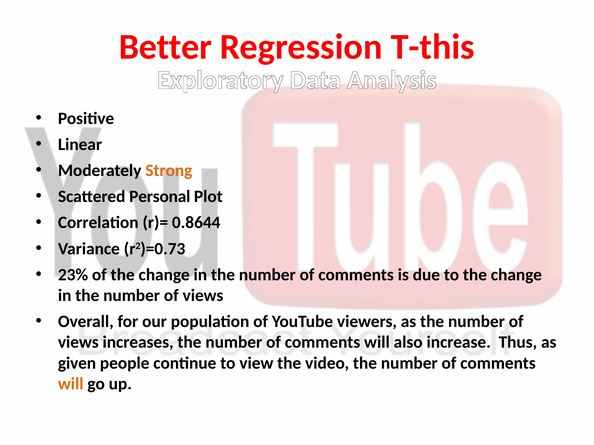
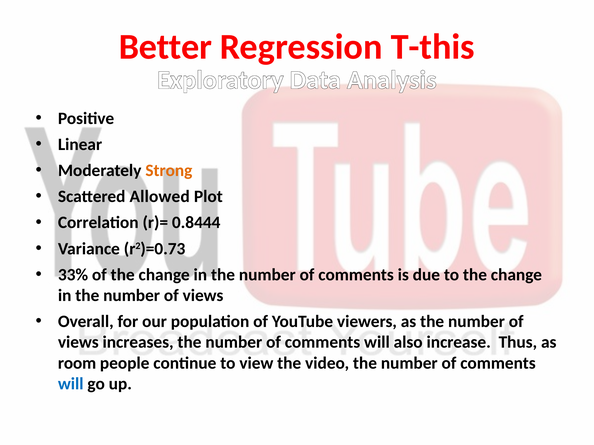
Personal: Personal -> Allowed
0.8644: 0.8644 -> 0.8444
23%: 23% -> 33%
given: given -> room
will at (71, 384) colour: orange -> blue
